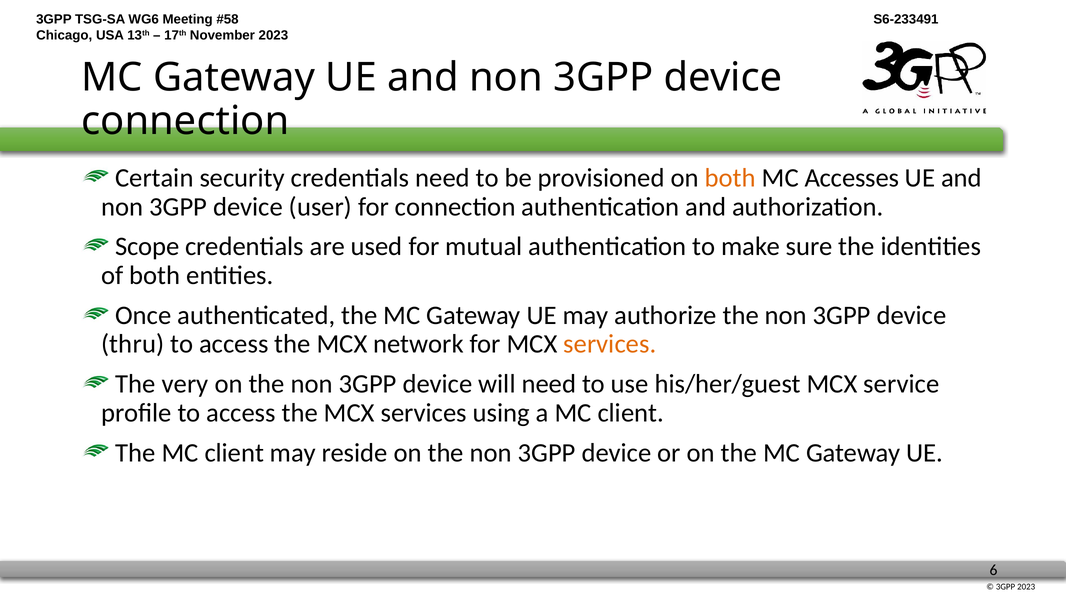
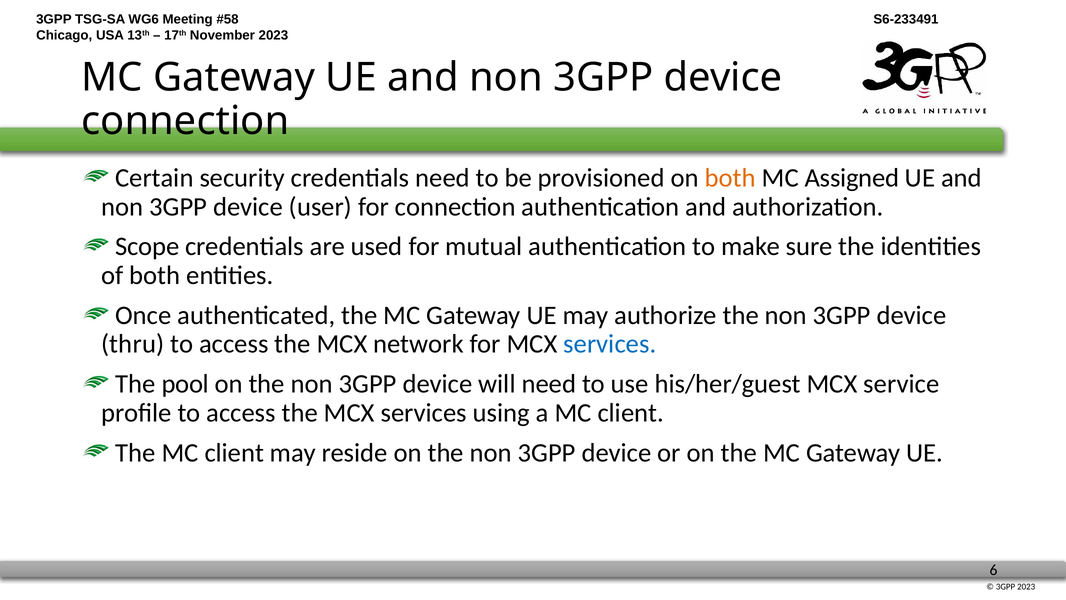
Accesses: Accesses -> Assigned
services at (610, 344) colour: orange -> blue
very: very -> pool
